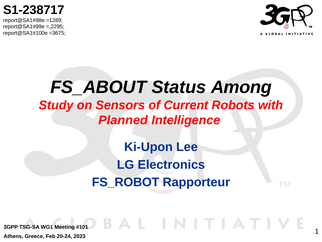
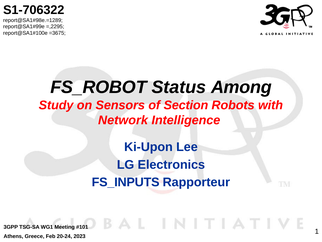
S1-238717: S1-238717 -> S1-706322
FS_ABOUT: FS_ABOUT -> FS_ROBOT
Current: Current -> Section
Planned: Planned -> Network
FS_ROBOT: FS_ROBOT -> FS_INPUTS
